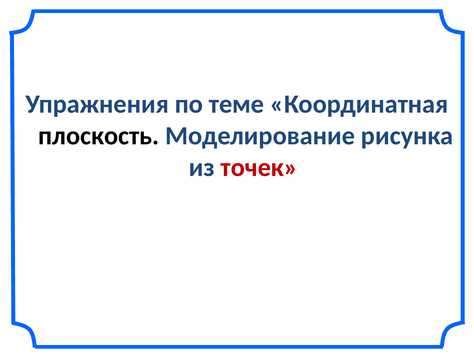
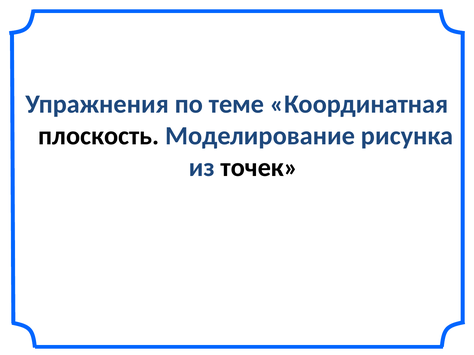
точек colour: red -> black
